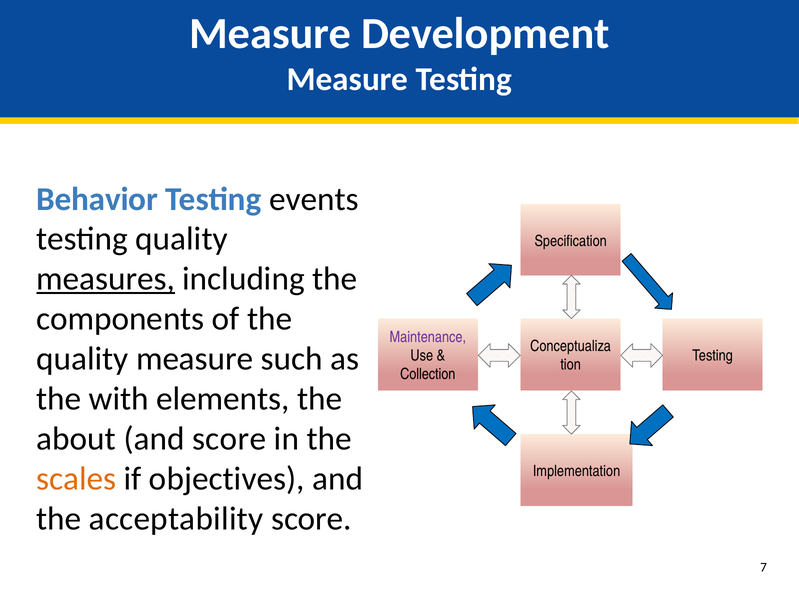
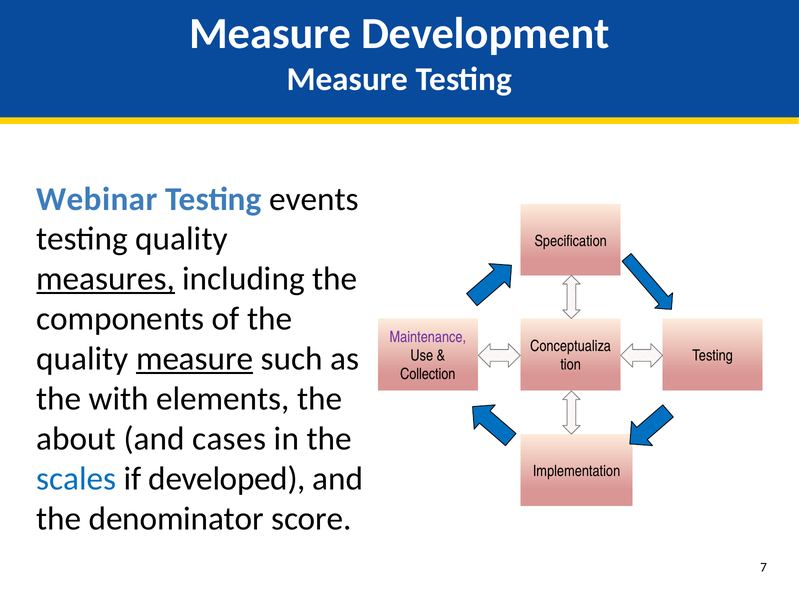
Behavior: Behavior -> Webinar
measure at (195, 359) underline: none -> present
and score: score -> cases
scales colour: orange -> blue
objectives: objectives -> developed
acceptability: acceptability -> denominator
